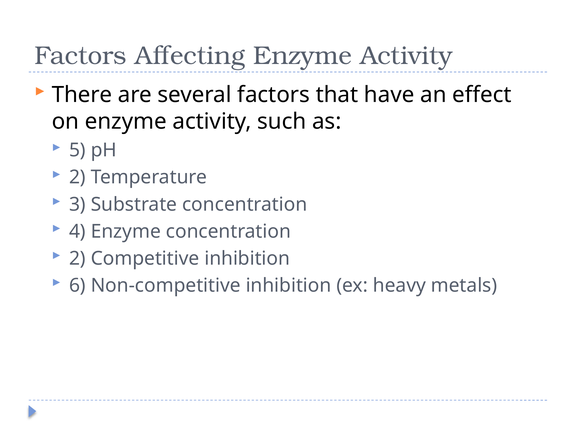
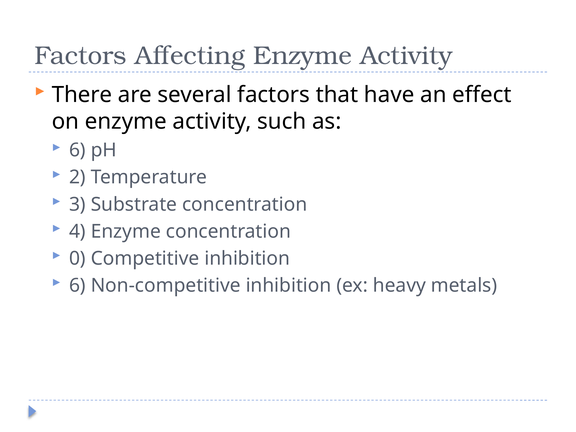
5 at (77, 150): 5 -> 6
2 at (77, 258): 2 -> 0
